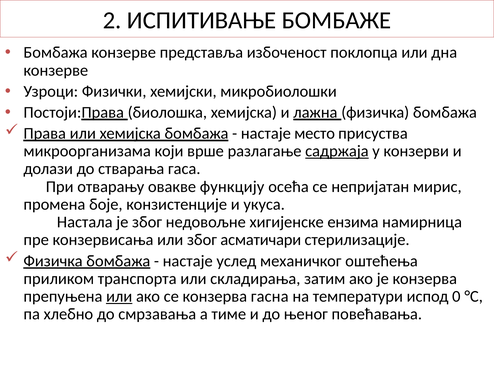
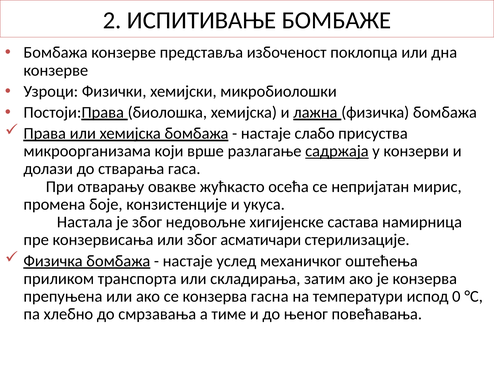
место: место -> слабо
функцију: функцију -> жућкасто
ензима: ензима -> састава
или at (119, 297) underline: present -> none
